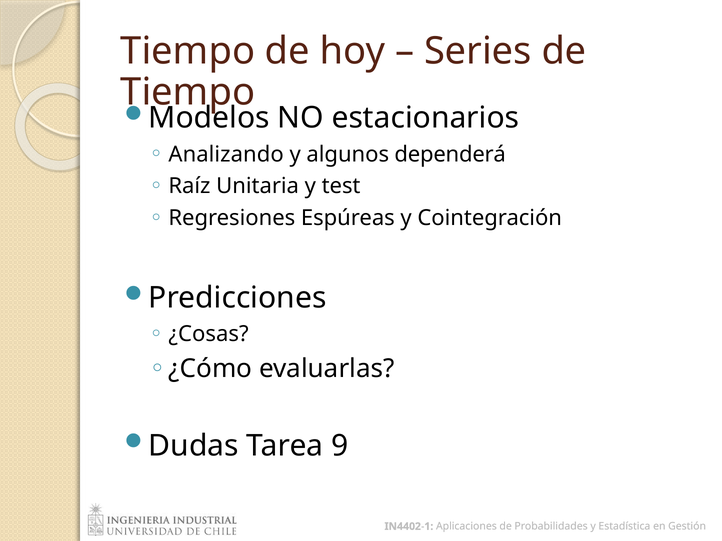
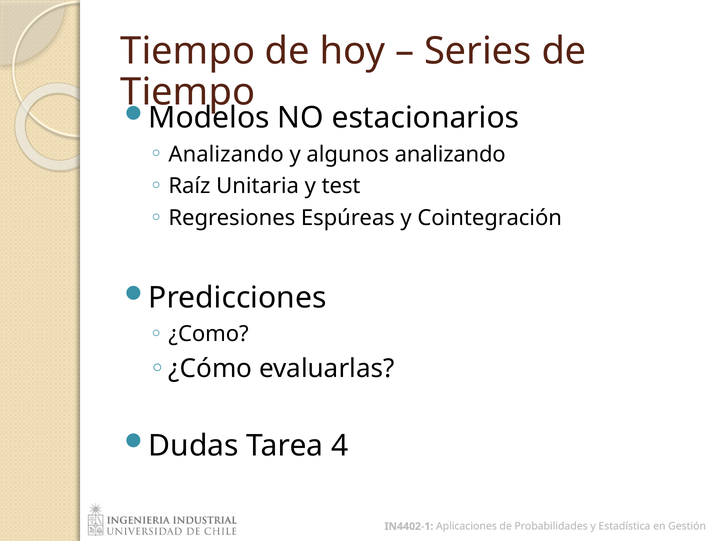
algunos dependerá: dependerá -> analizando
¿Cosas: ¿Cosas -> ¿Como
9: 9 -> 4
